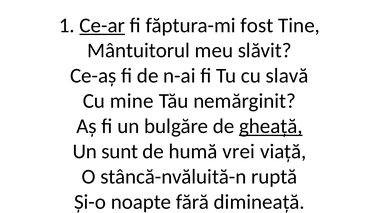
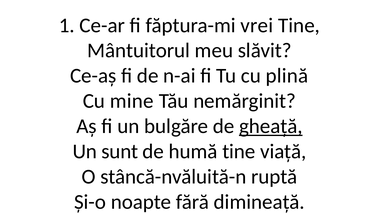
Ce-ar underline: present -> none
fost: fost -> vrei
slavă: slavă -> plină
humă vrei: vrei -> tine
